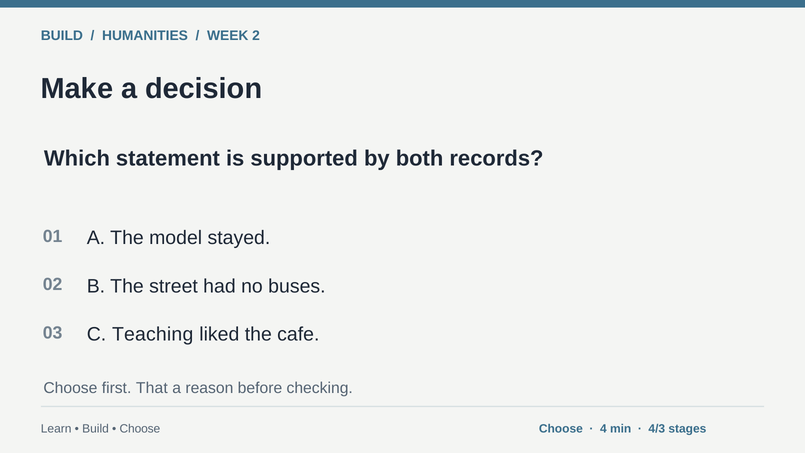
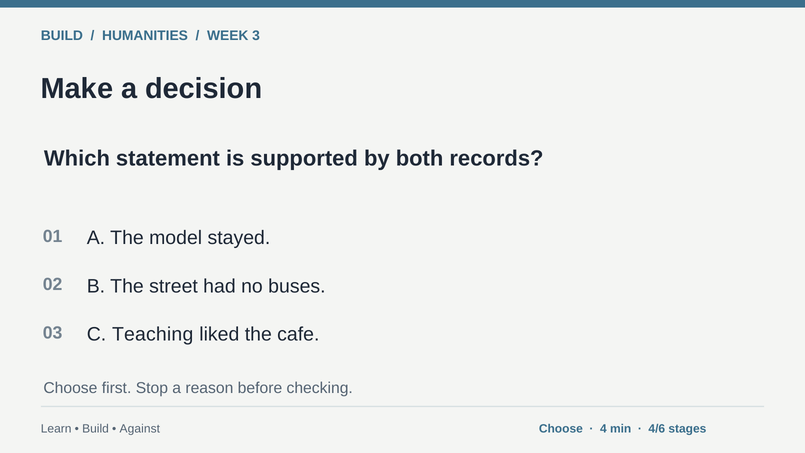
2: 2 -> 3
That: That -> Stop
Choose at (140, 429): Choose -> Against
4/3: 4/3 -> 4/6
